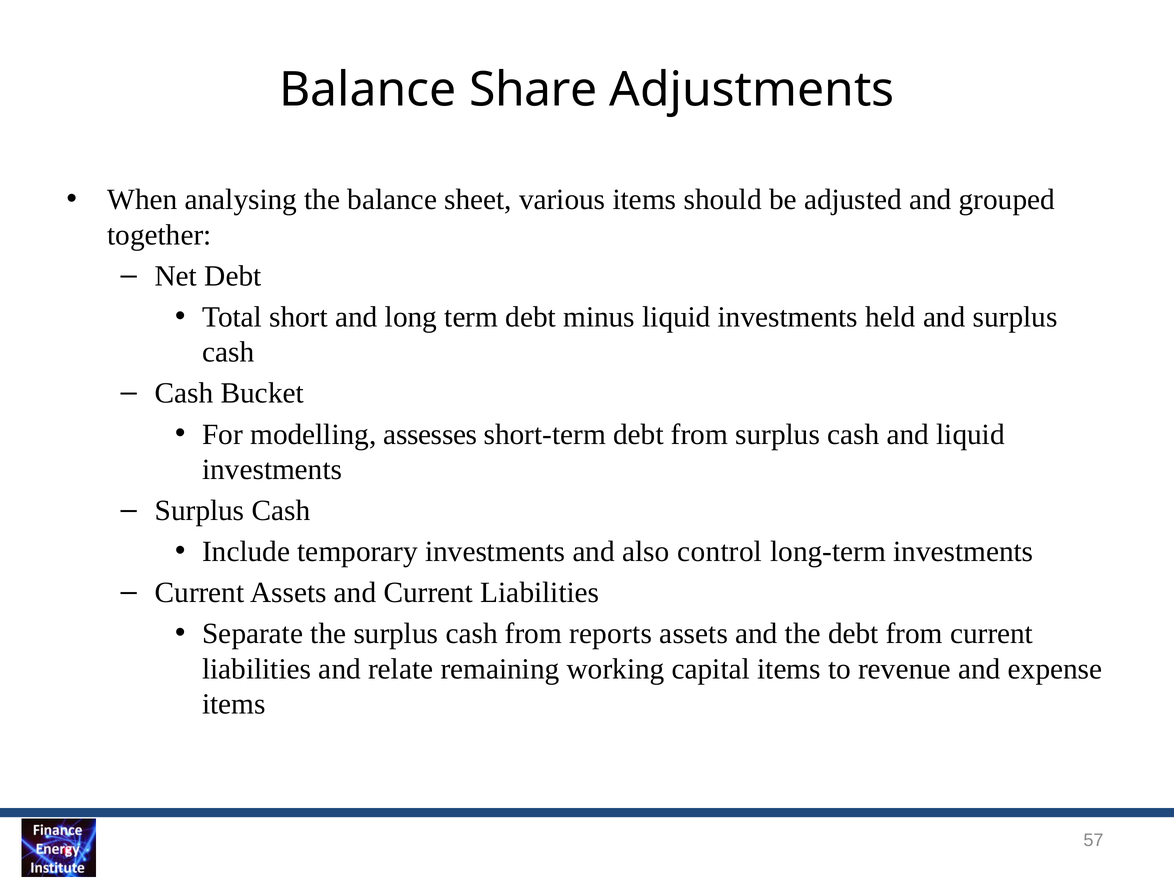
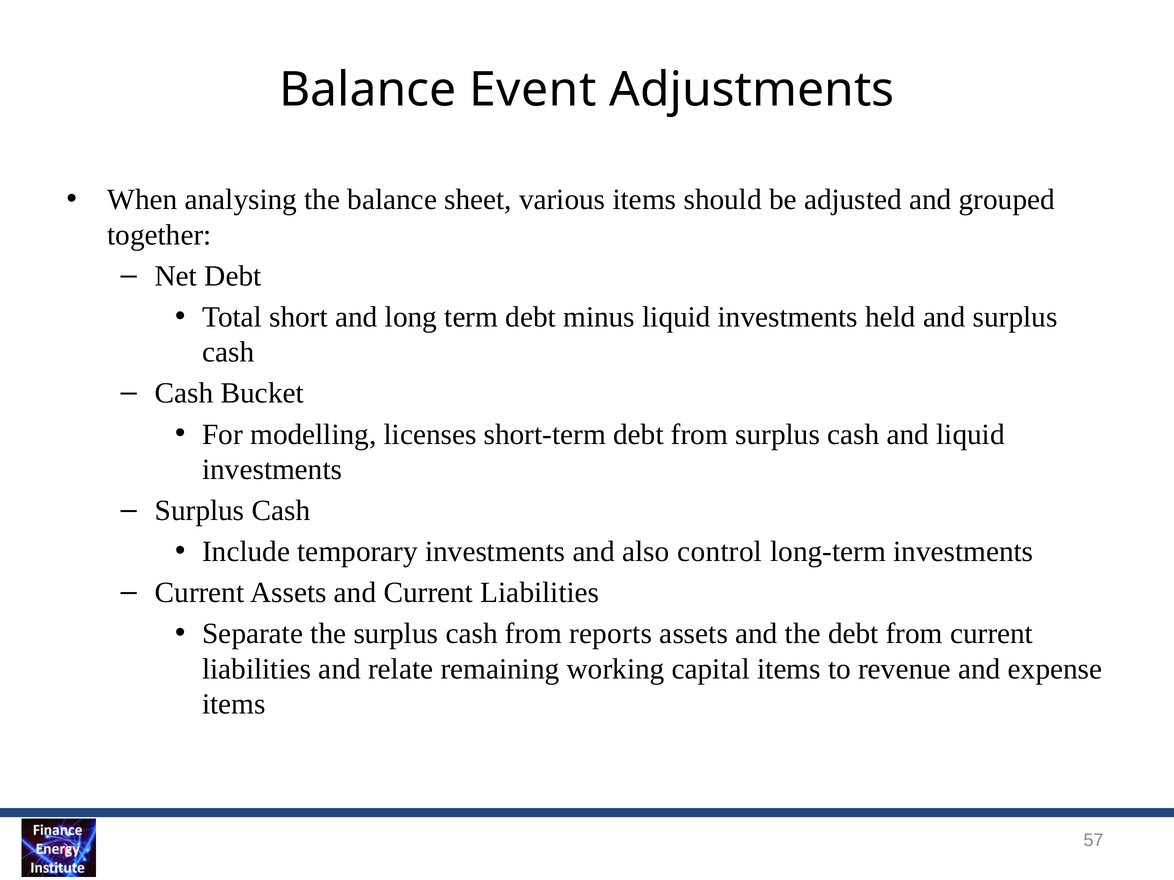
Share: Share -> Event
assesses: assesses -> licenses
